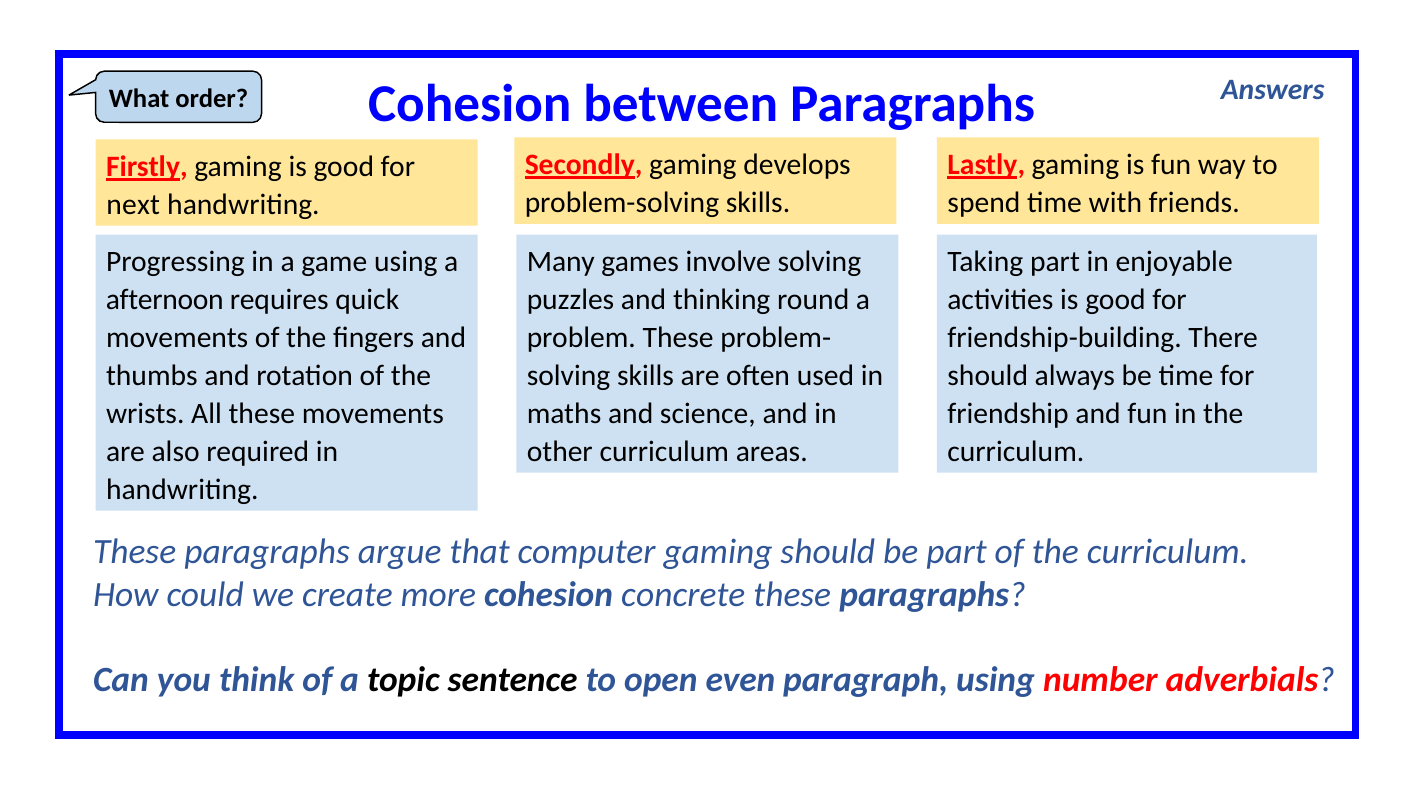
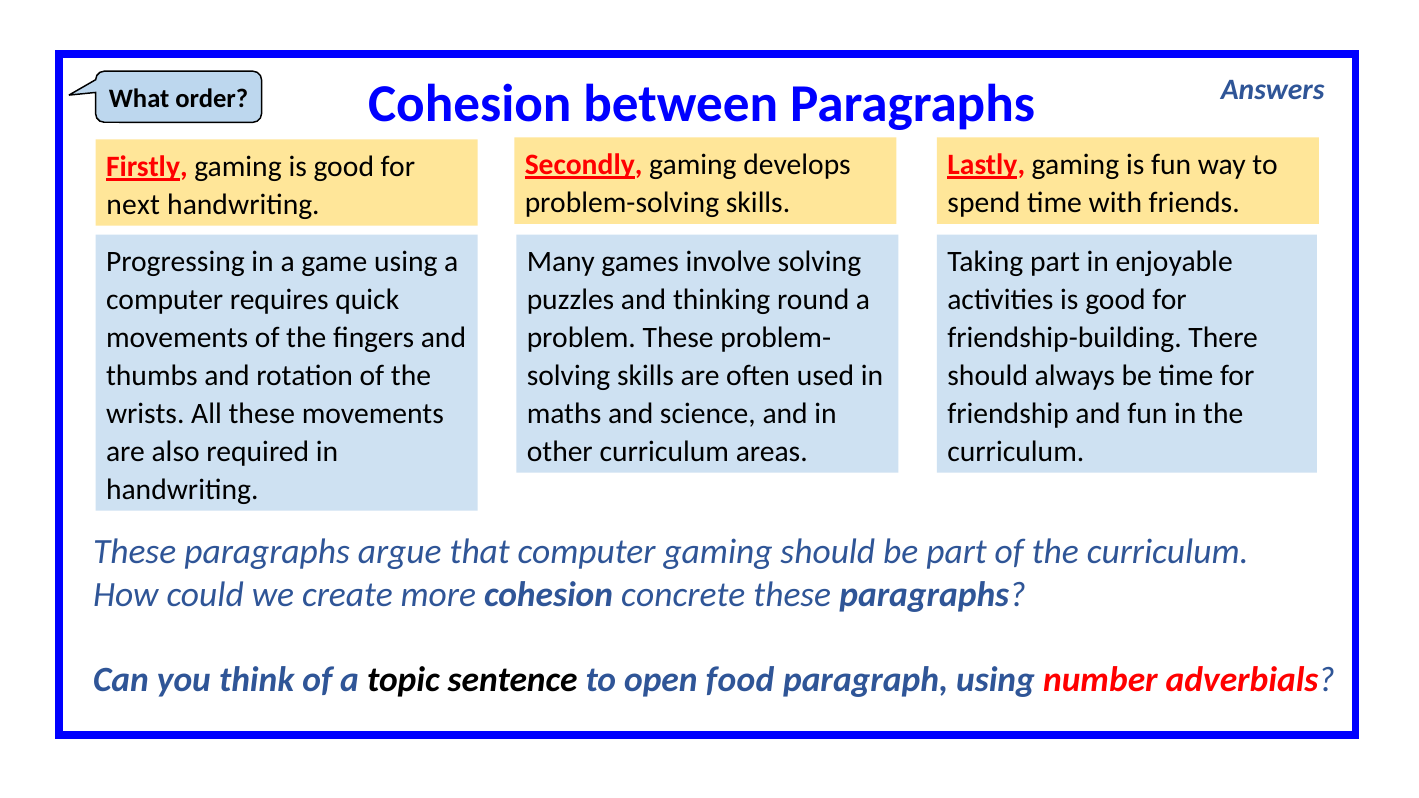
afternoon at (165, 300): afternoon -> computer
even: even -> food
